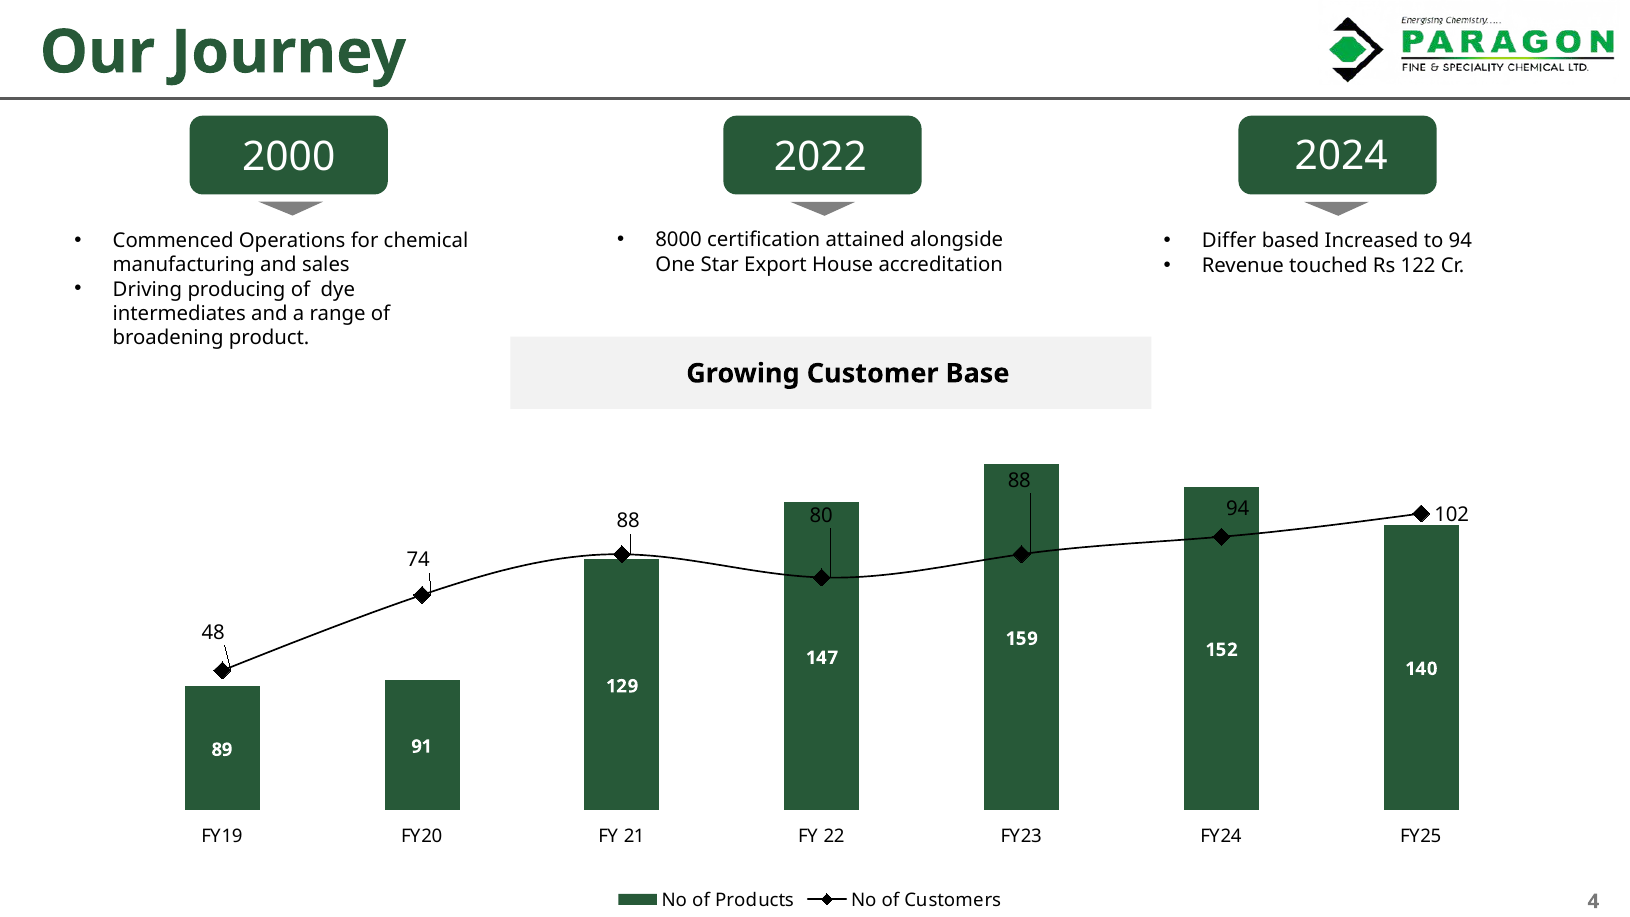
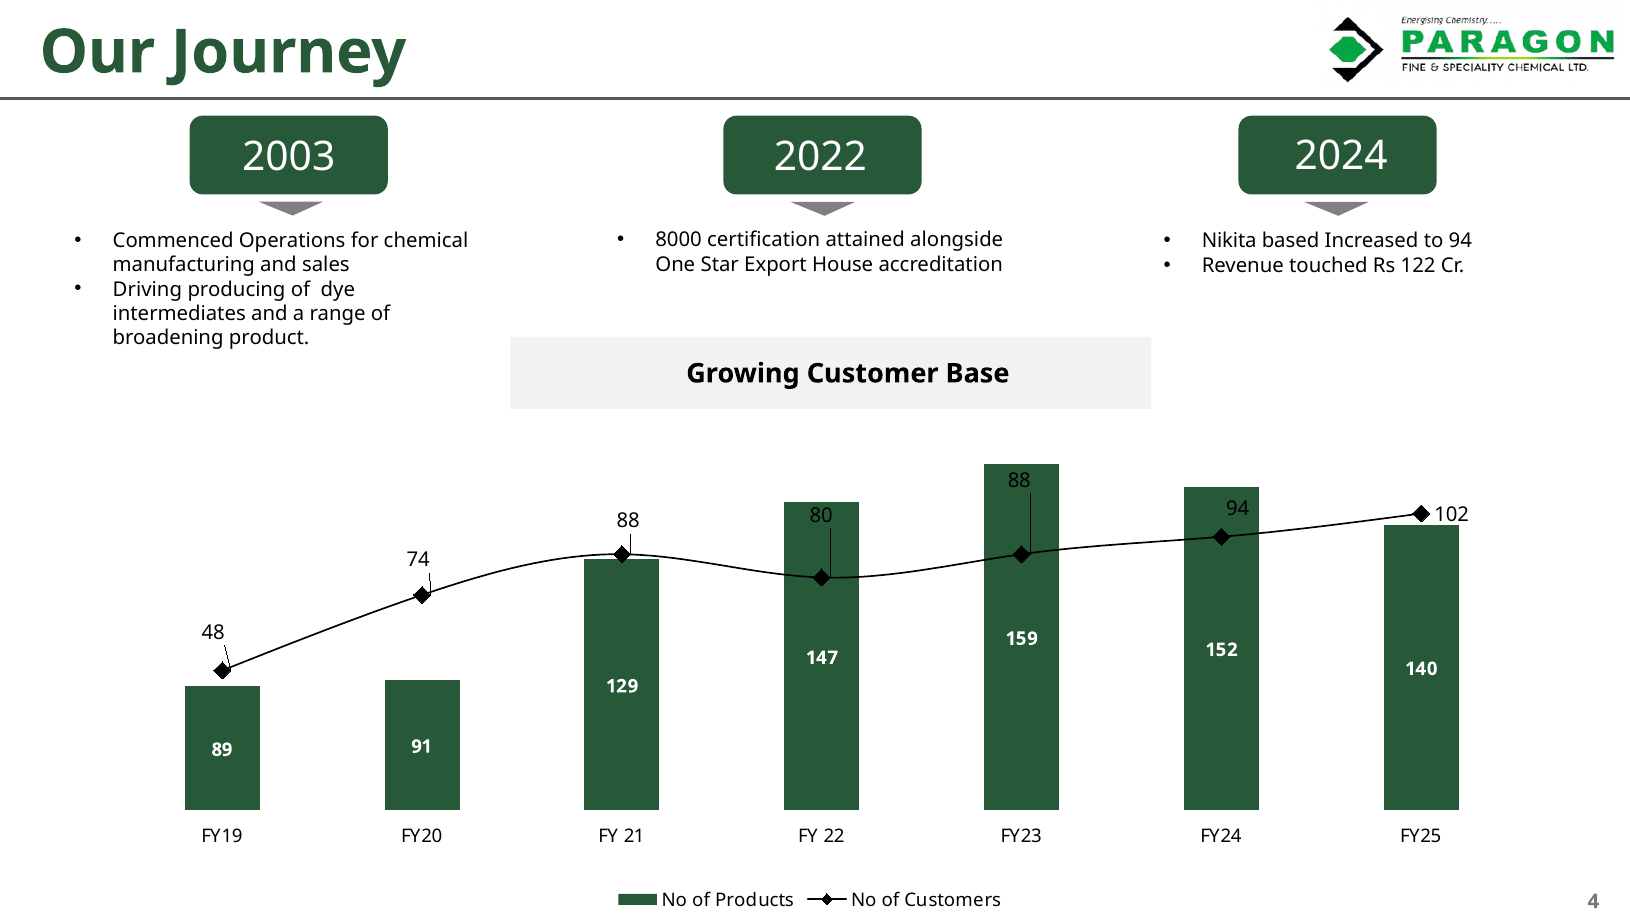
2000: 2000 -> 2003
Differ: Differ -> Nikita
